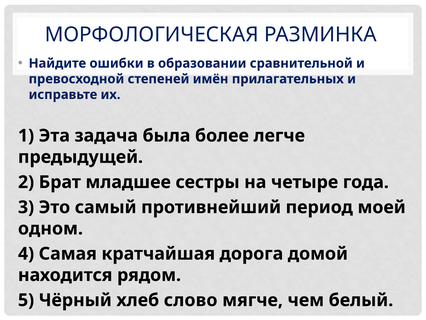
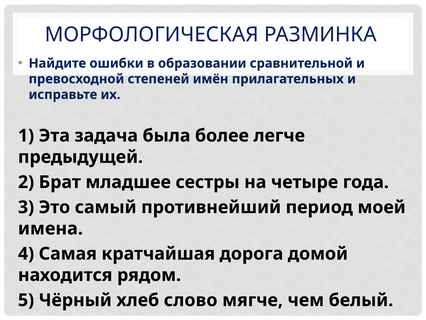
одном: одном -> имена
